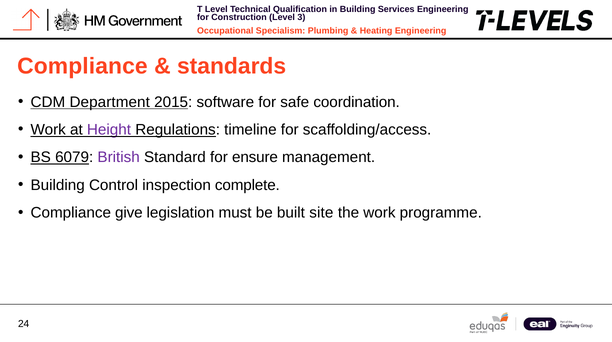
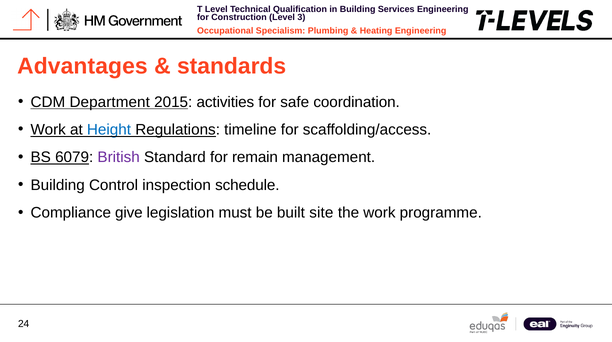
Compliance at (82, 66): Compliance -> Advantages
software: software -> activities
Height colour: purple -> blue
ensure: ensure -> remain
complete: complete -> schedule
